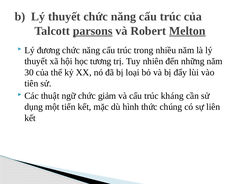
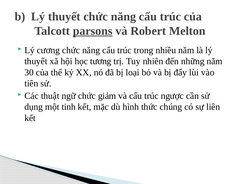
Melton underline: present -> none
đương: đương -> cương
kháng: kháng -> ngược
tiến: tiến -> tinh
